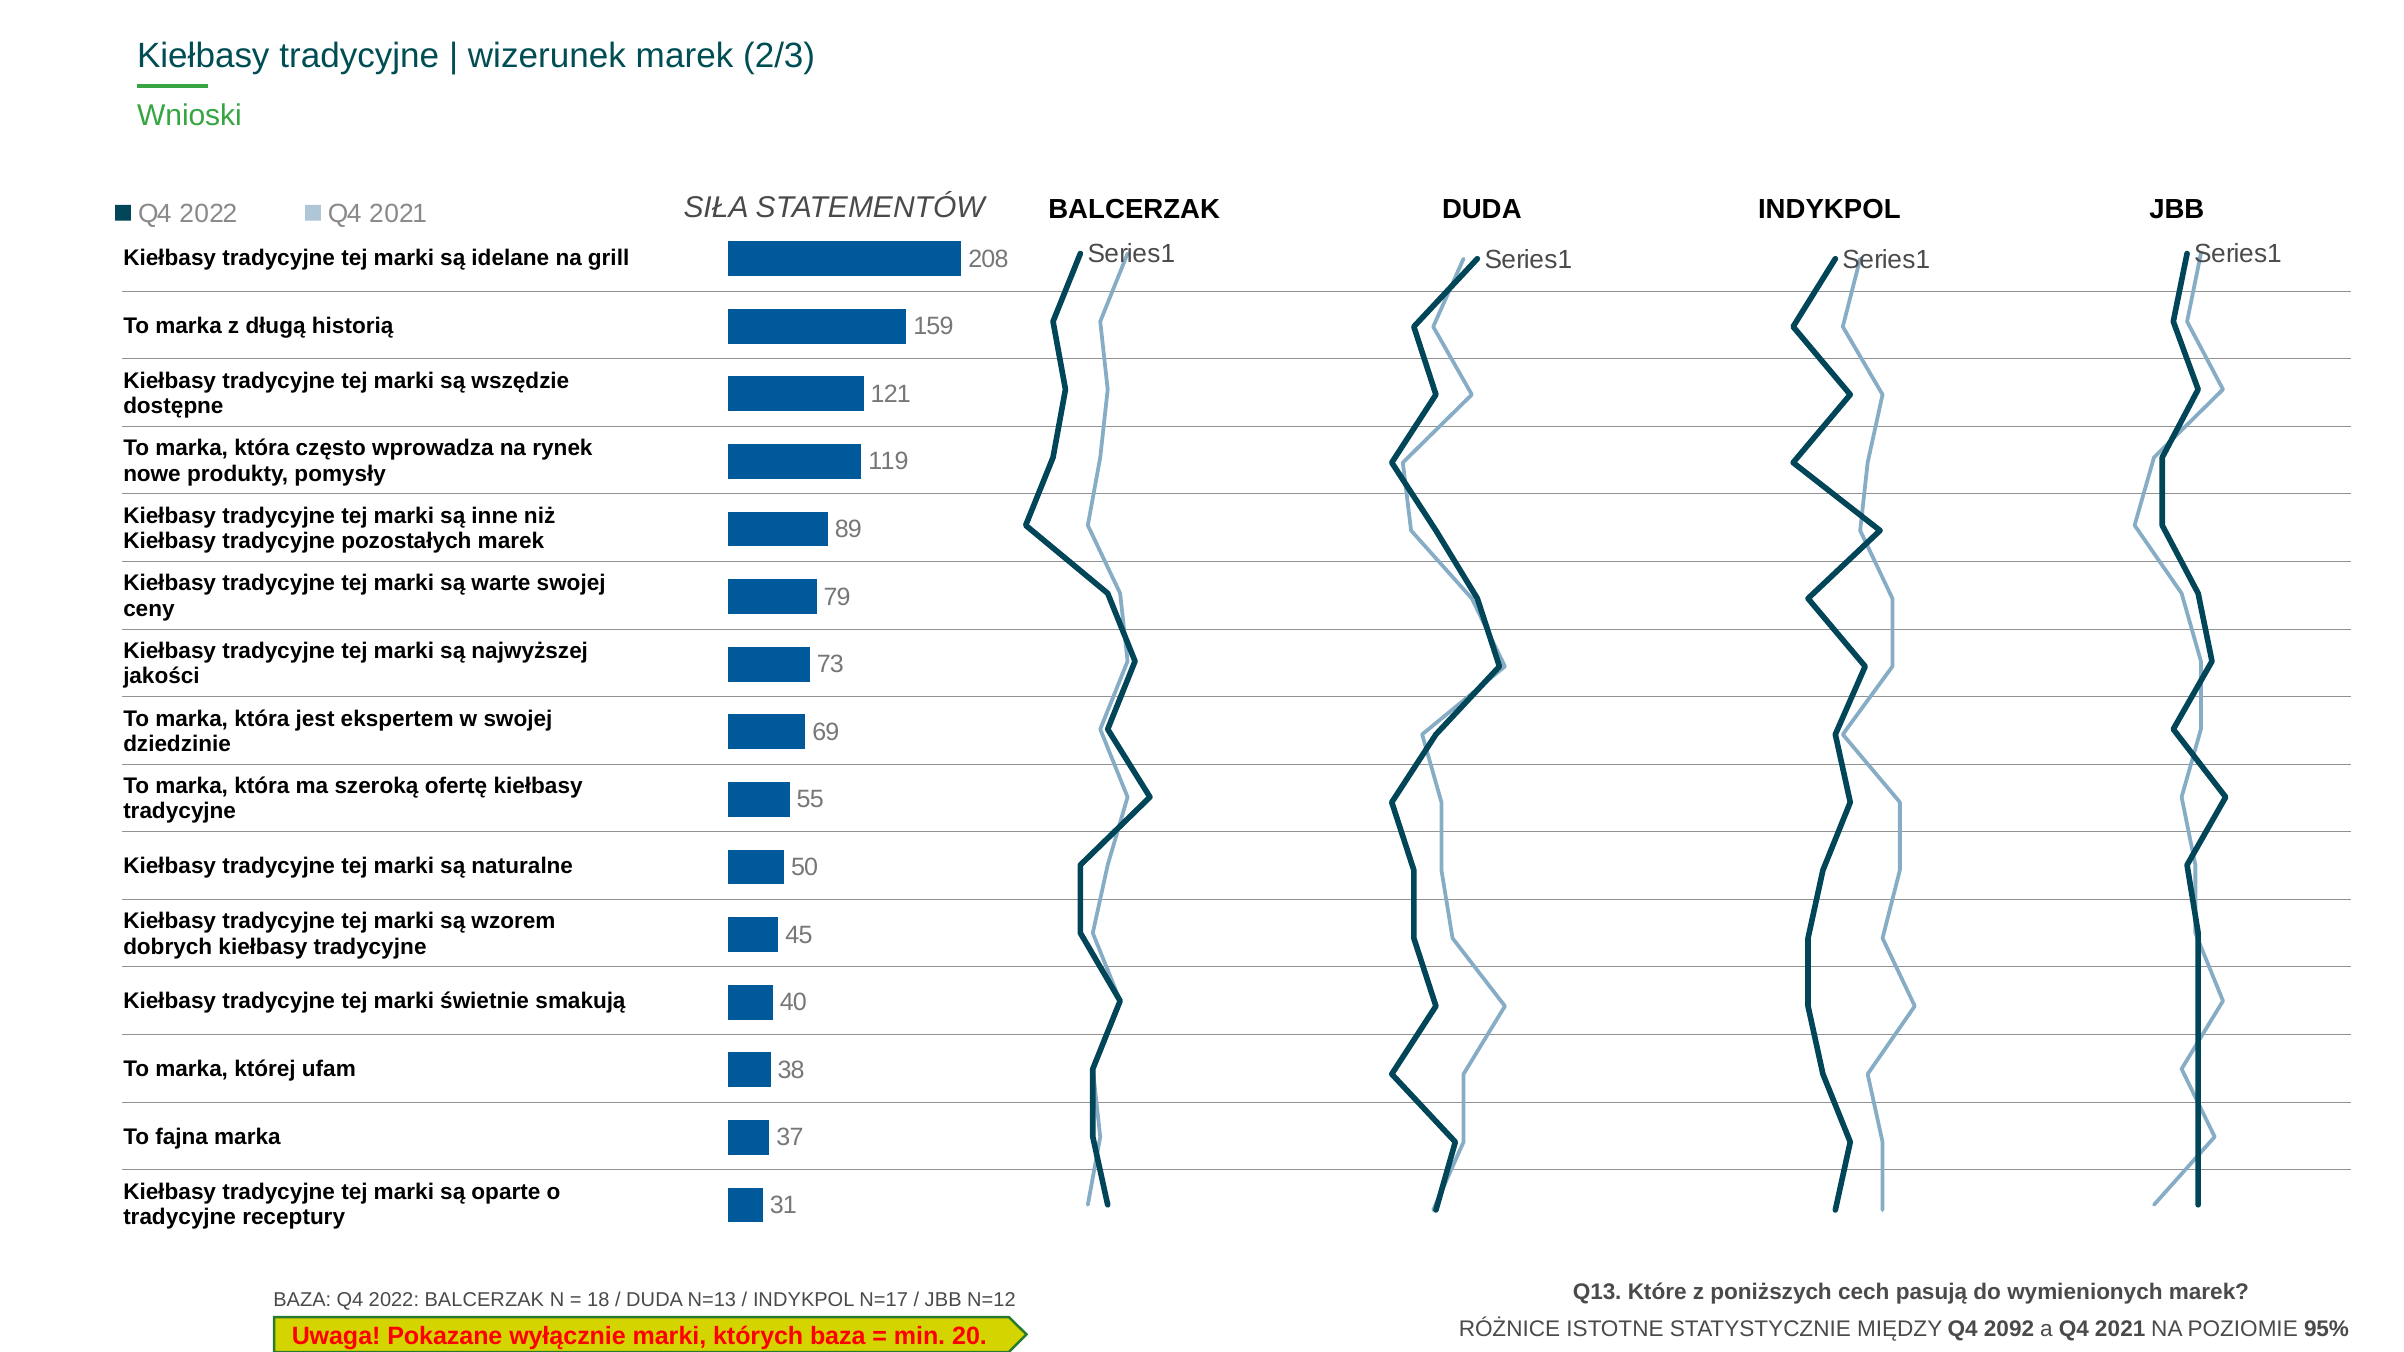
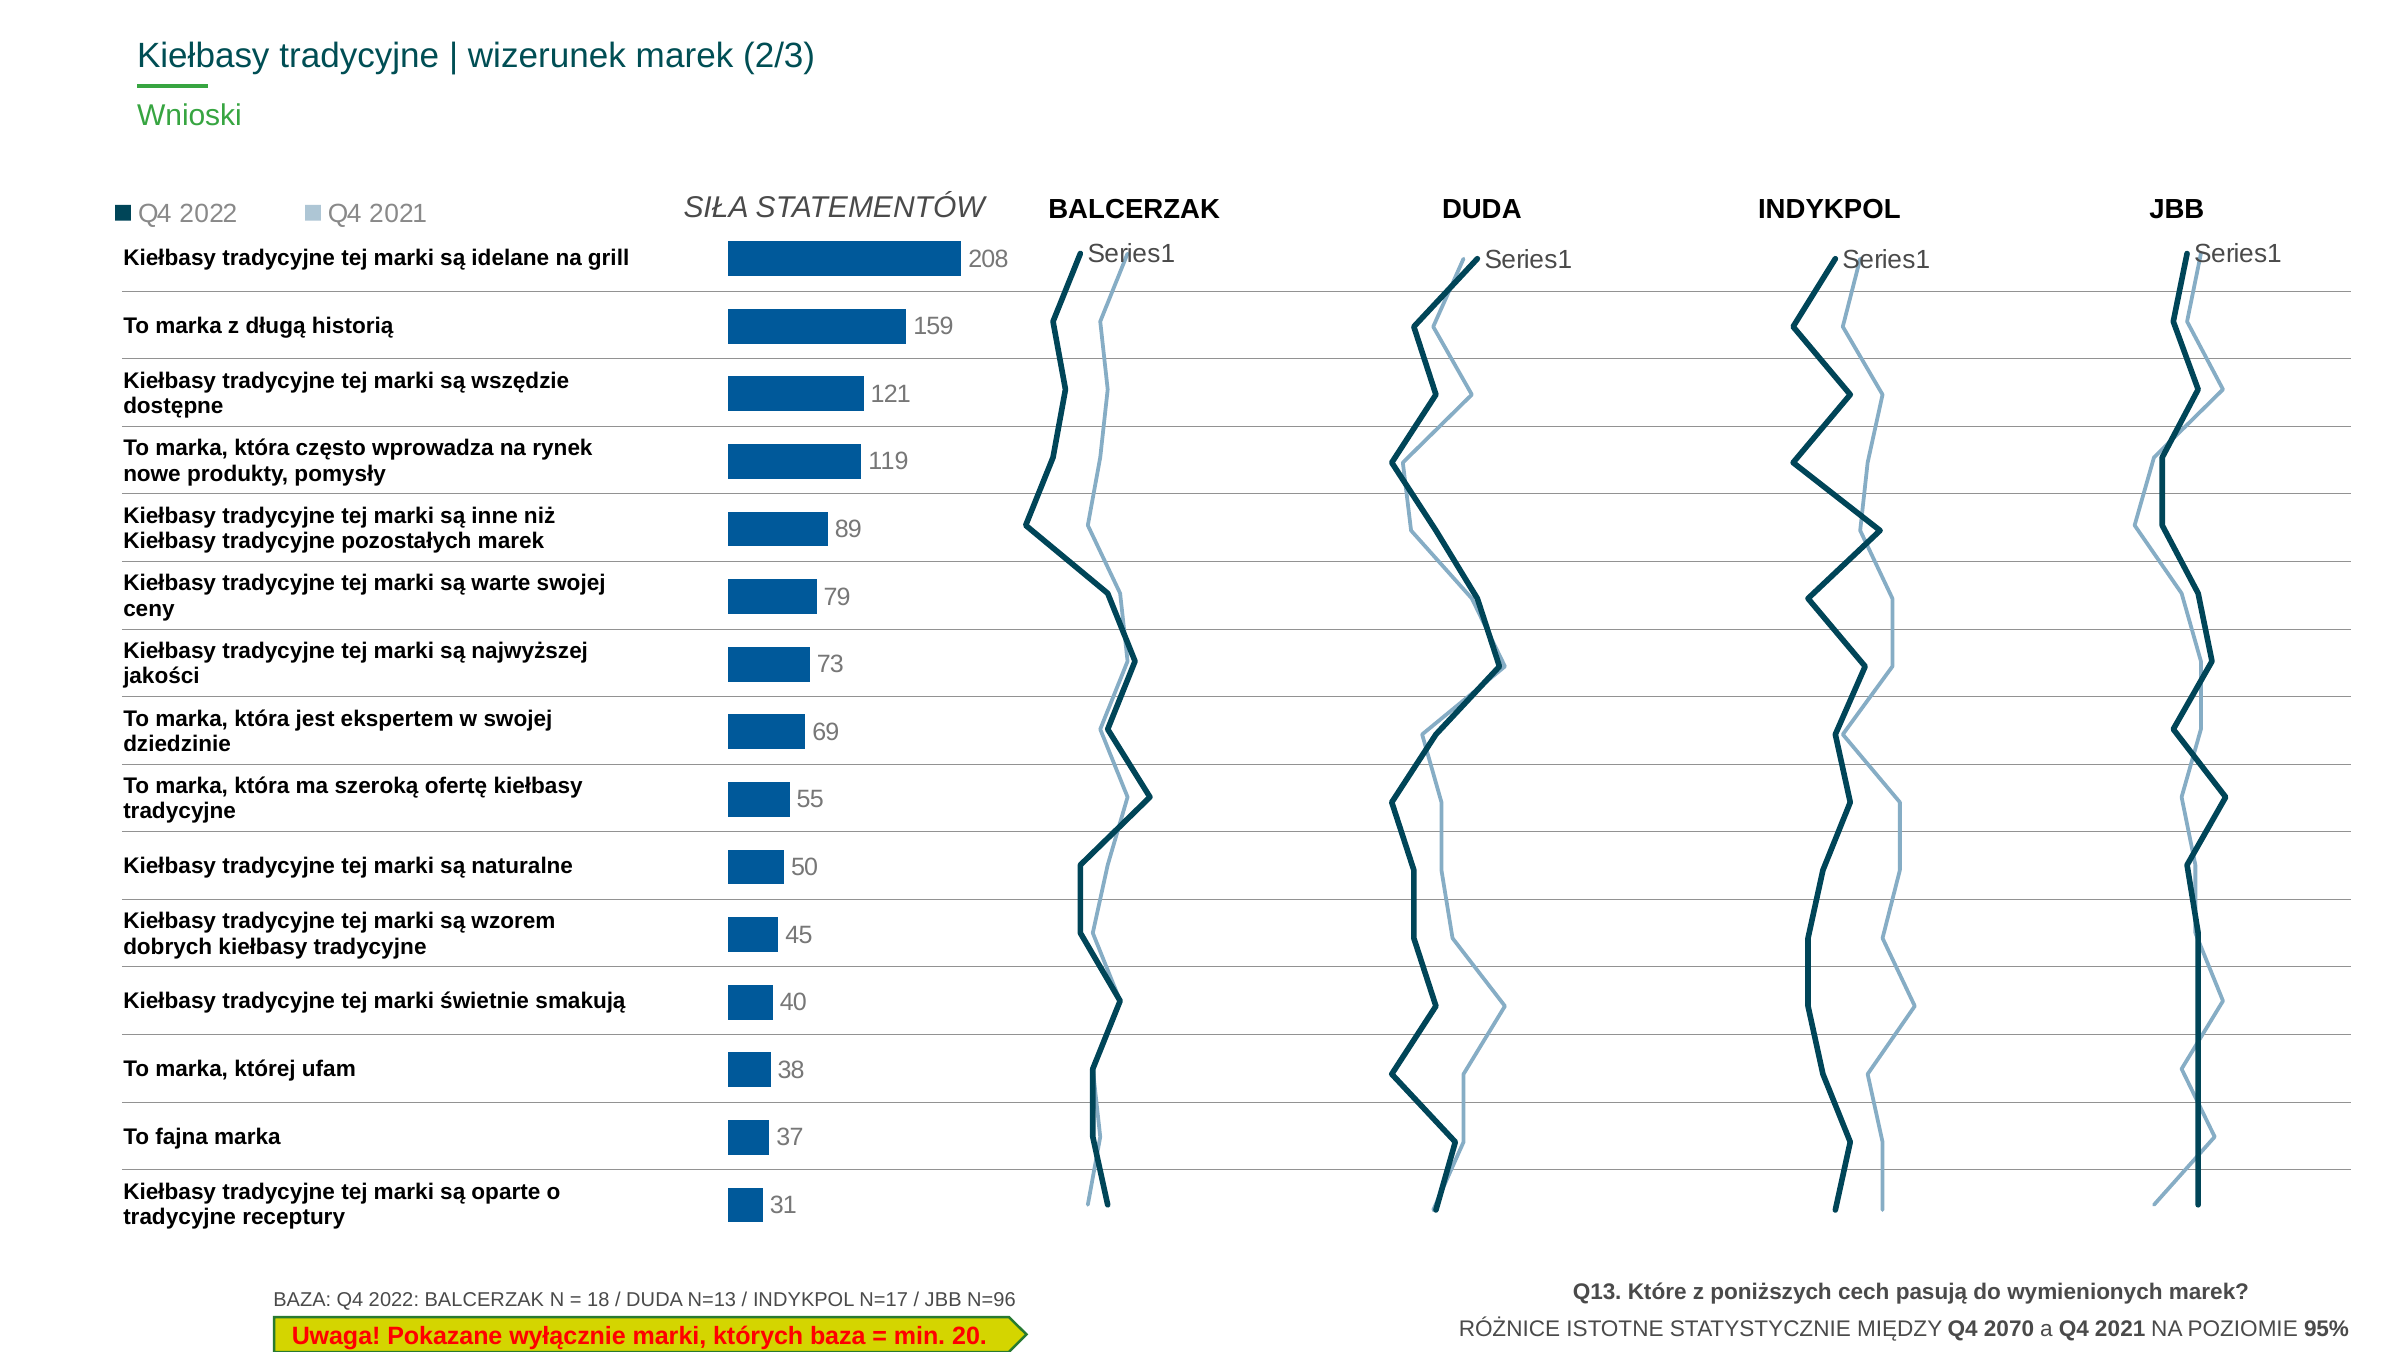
N=12: N=12 -> N=96
2092: 2092 -> 2070
